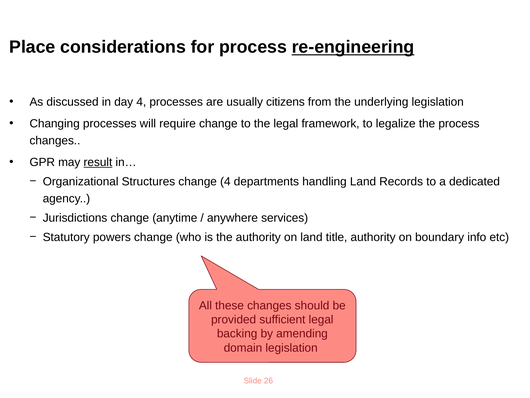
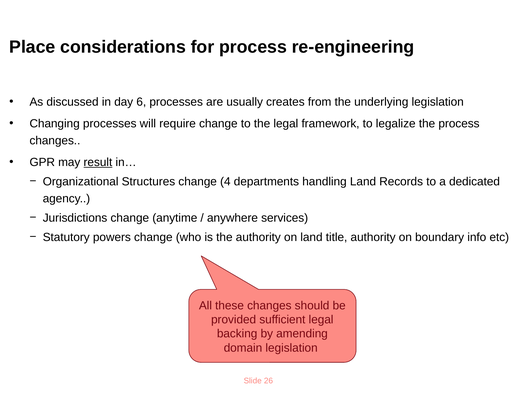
re-engineering underline: present -> none
day 4: 4 -> 6
citizens: citizens -> creates
